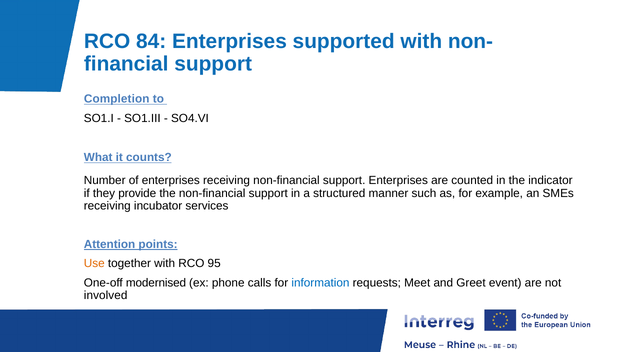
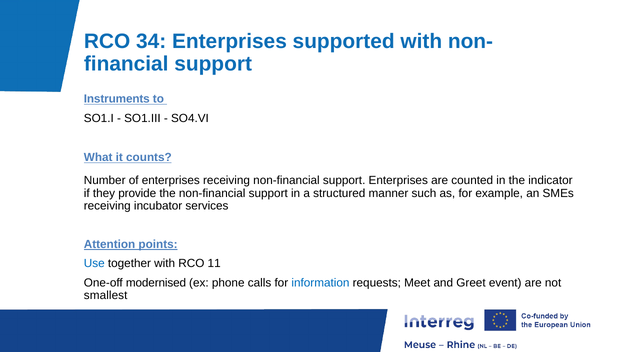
84: 84 -> 34
Completion: Completion -> Instruments
Use colour: orange -> blue
95: 95 -> 11
involved: involved -> smallest
